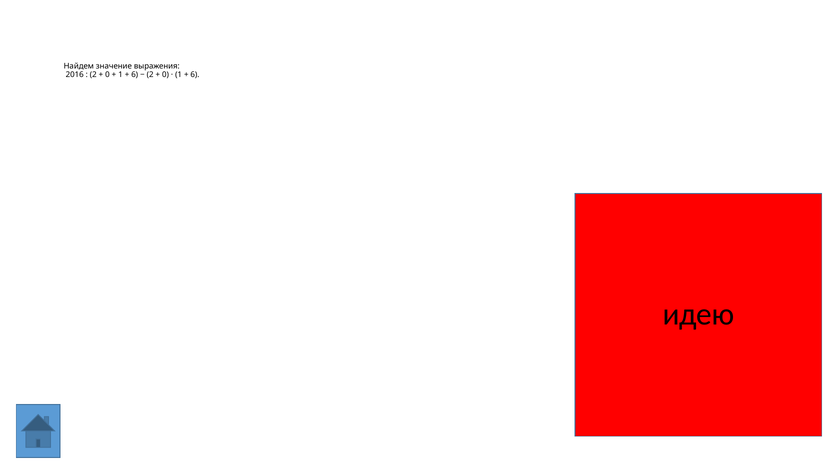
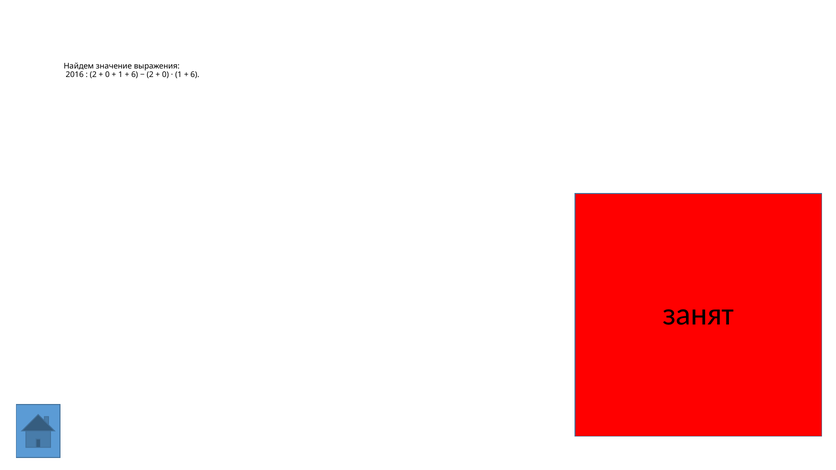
идею: идею -> занят
